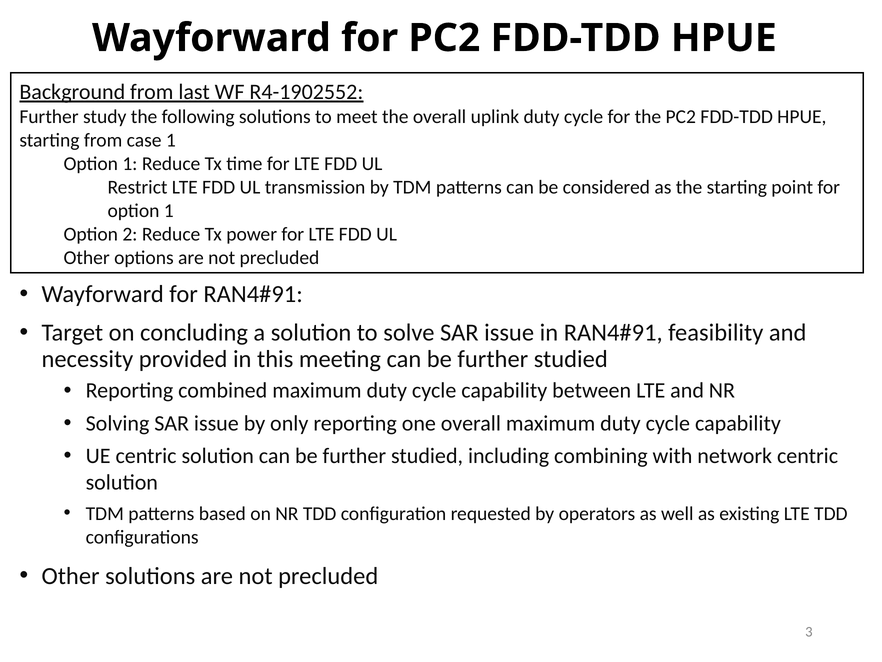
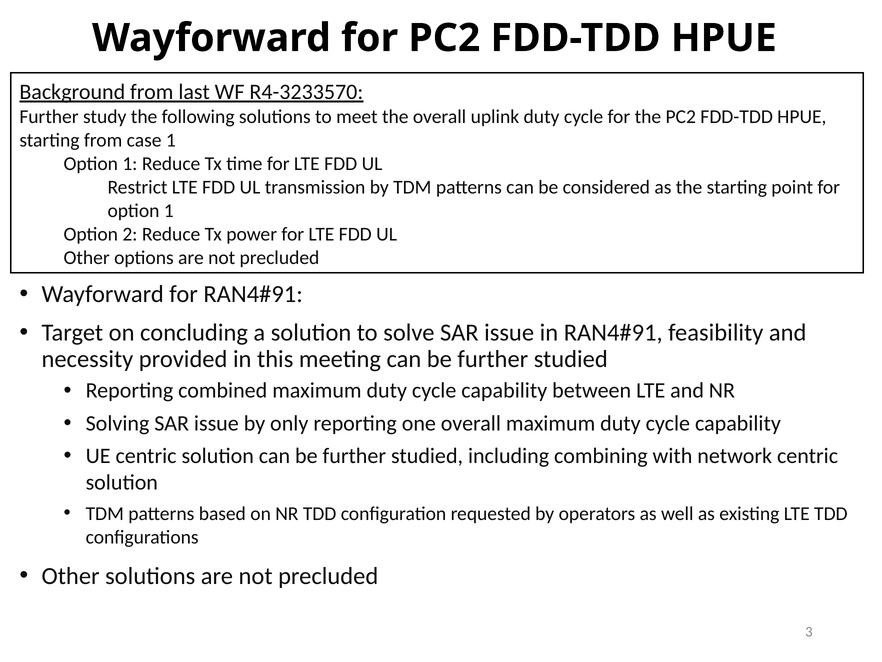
R4-1902552: R4-1902552 -> R4-3233570
